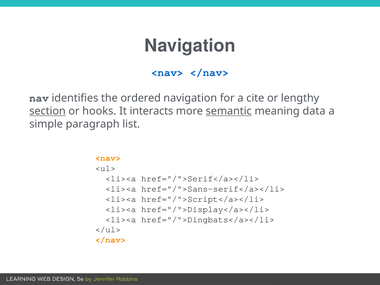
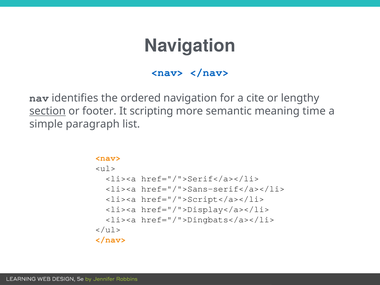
hooks: hooks -> footer
interacts: interacts -> scripting
semantic underline: present -> none
data: data -> time
